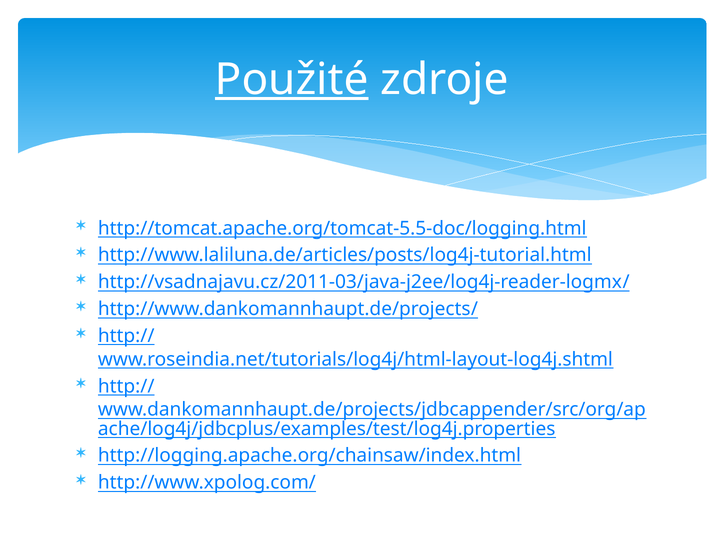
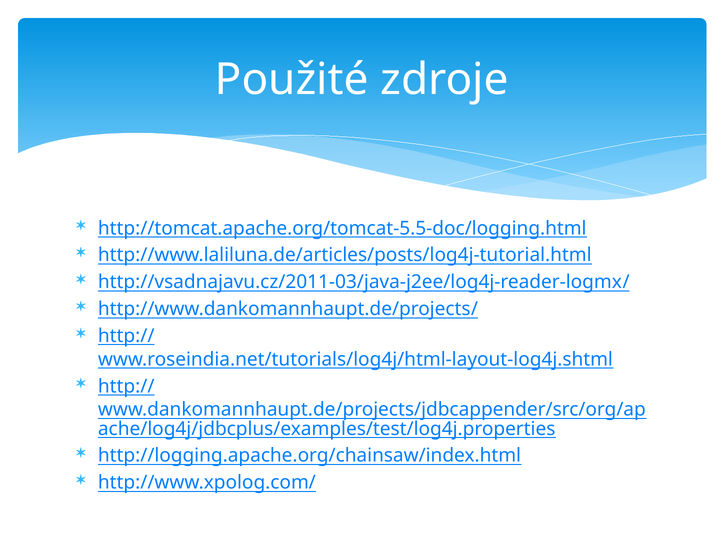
Použité underline: present -> none
